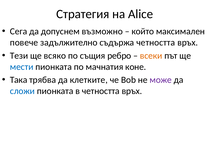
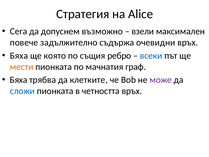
който: който -> взели
съдържа четността: четността -> очевидни
Тези at (19, 56): Тези -> Бяха
всяко: всяко -> която
всеки colour: orange -> blue
мести colour: blue -> orange
коне: коне -> граф
Така at (19, 80): Така -> Бяха
